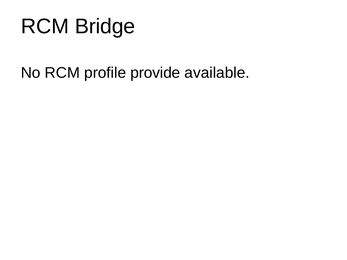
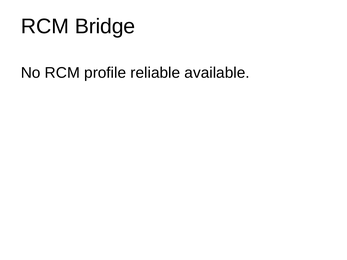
provide: provide -> reliable
